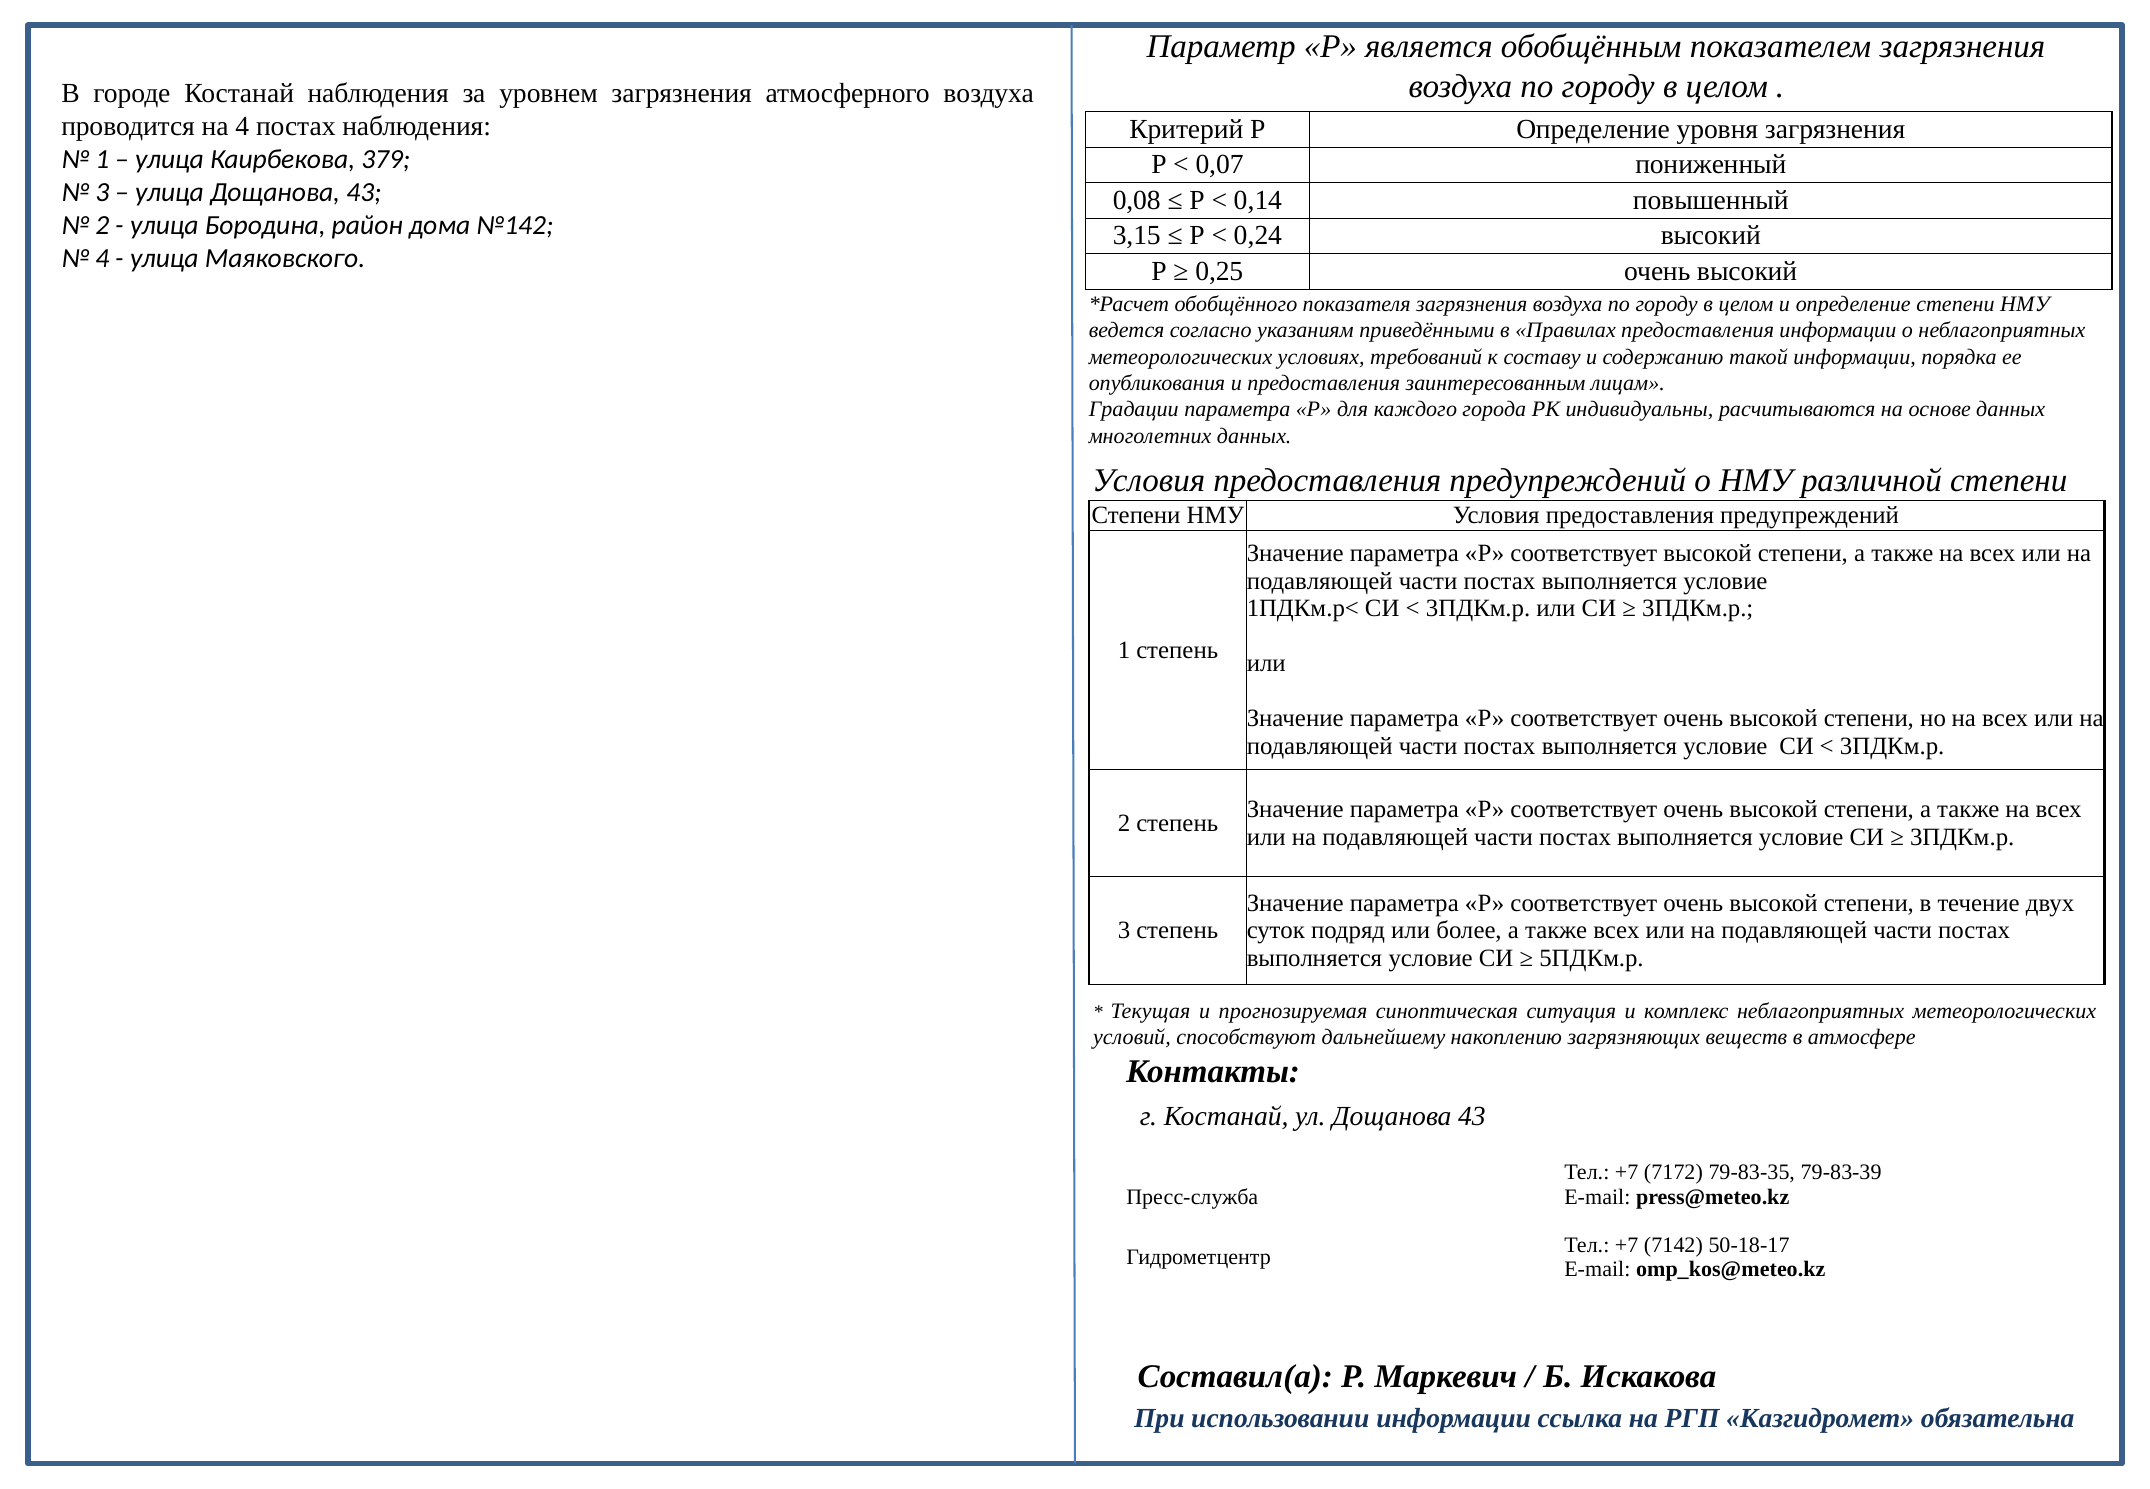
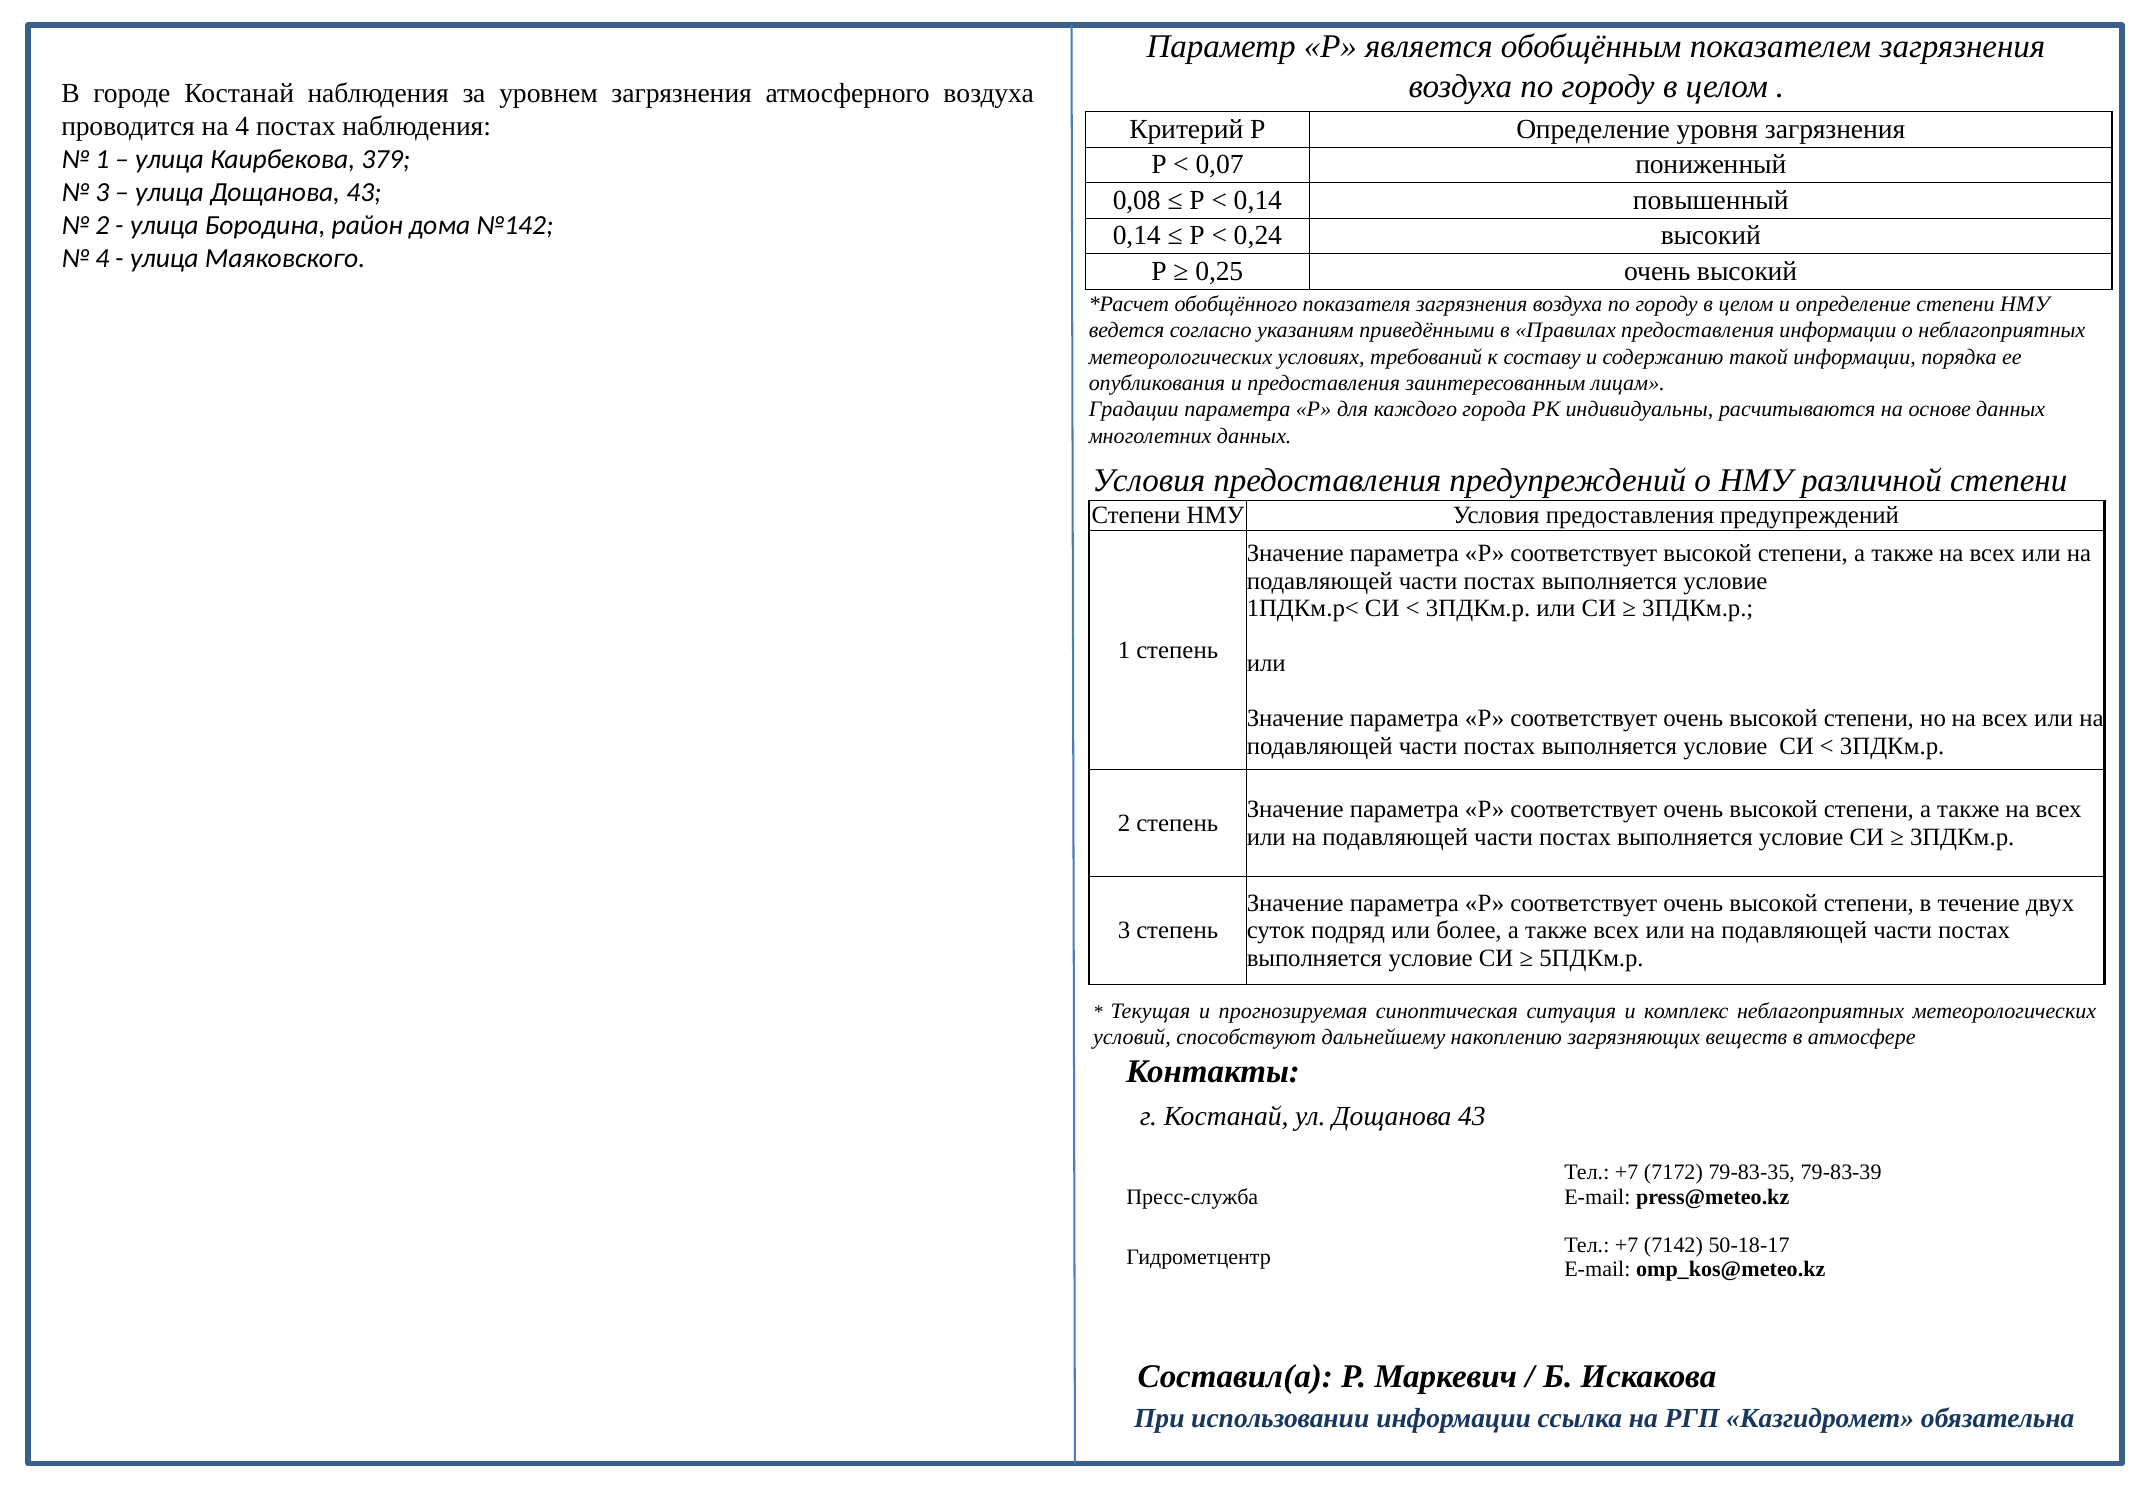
3,15 at (1137, 236): 3,15 -> 0,14
